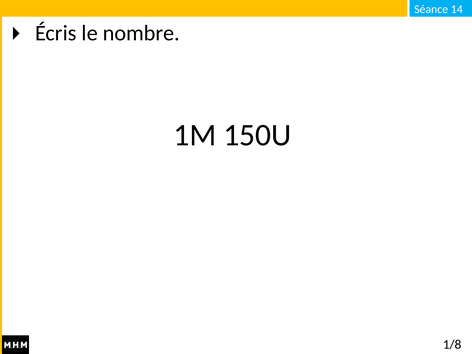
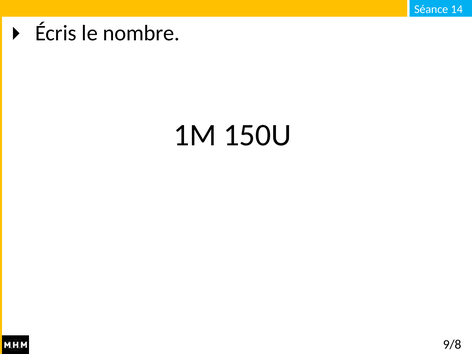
1/8: 1/8 -> 9/8
